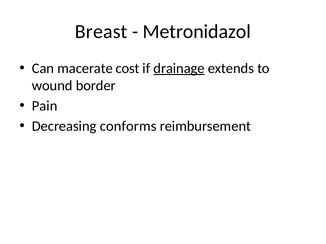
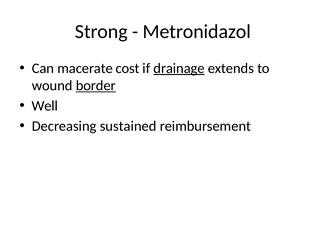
Breast: Breast -> Strong
border underline: none -> present
Pain: Pain -> Well
conforms: conforms -> sustained
